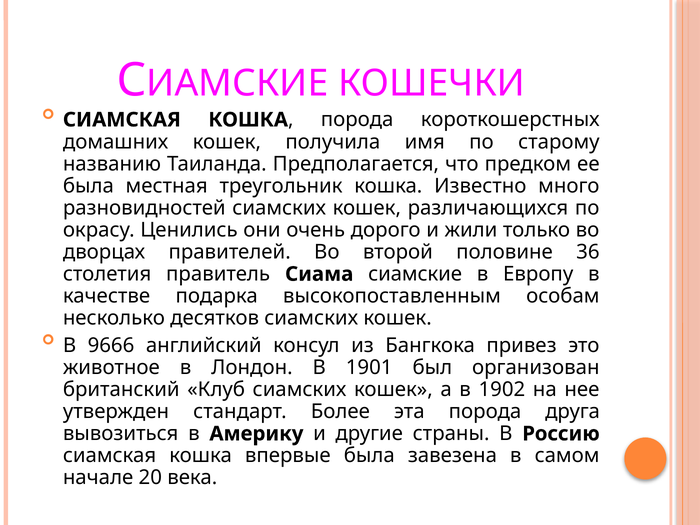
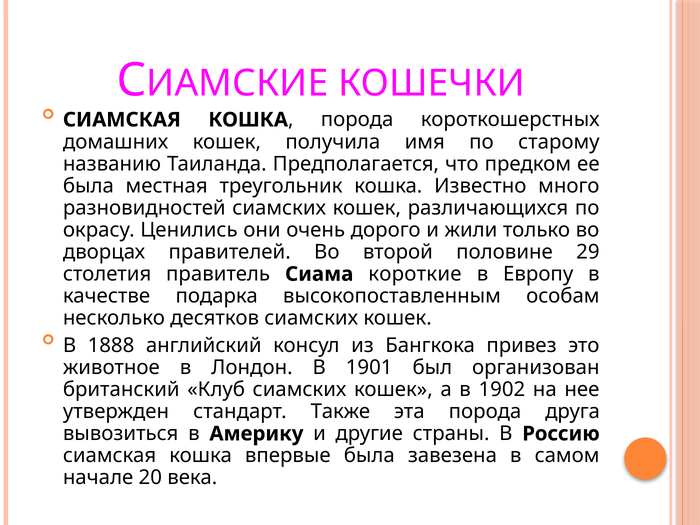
36: 36 -> 29
сиамские: сиамские -> короткие
9666: 9666 -> 1888
Более: Более -> Также
